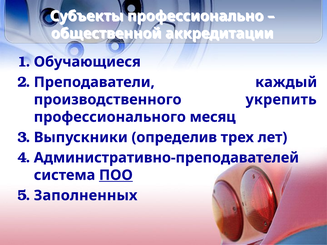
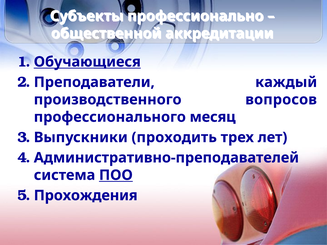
Обучающиеся underline: none -> present
укрепить: укрепить -> вопросов
определив: определив -> проходить
Заполненных: Заполненных -> Прохождения
